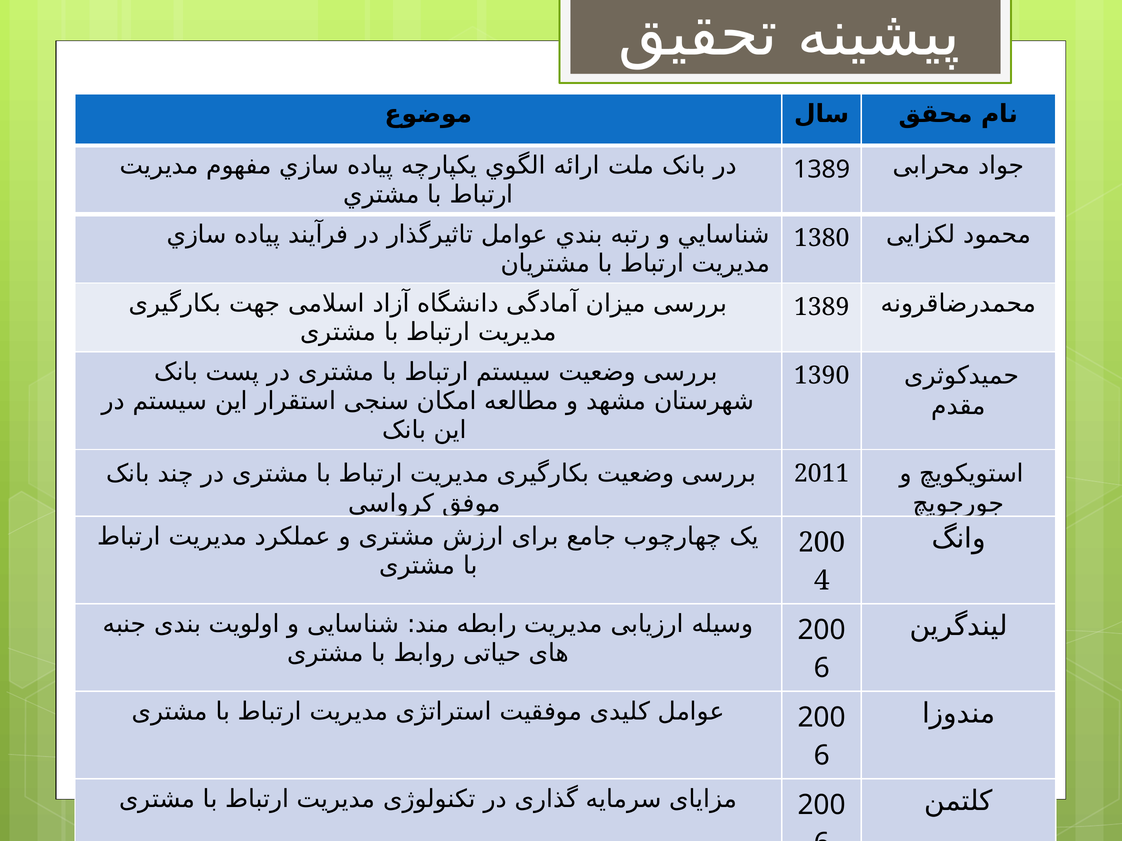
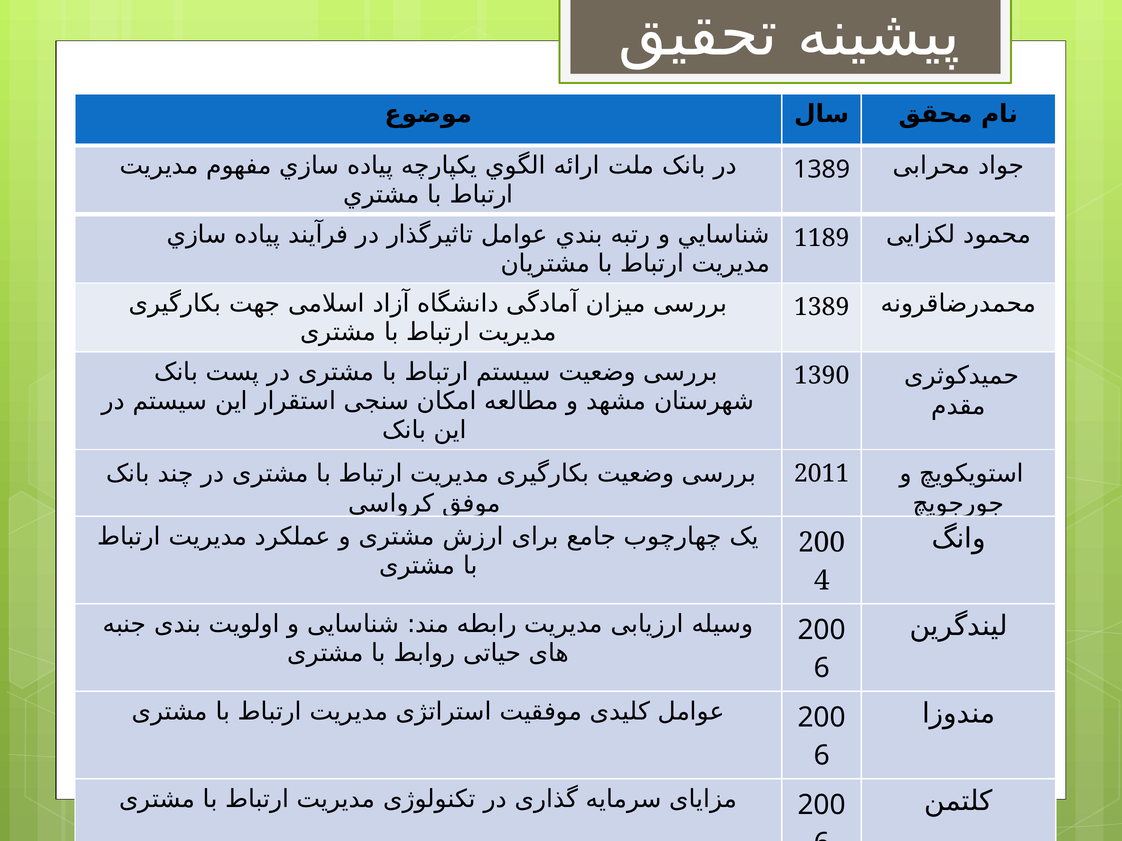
1380: 1380 -> 1189
